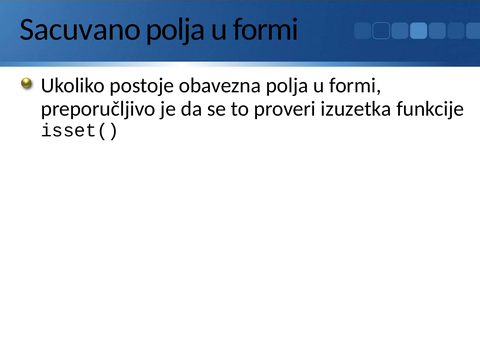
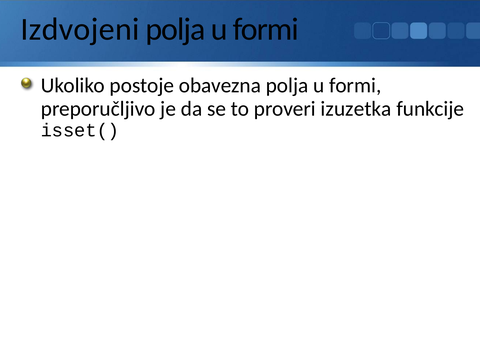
Sacuvano: Sacuvano -> Izdvojeni
